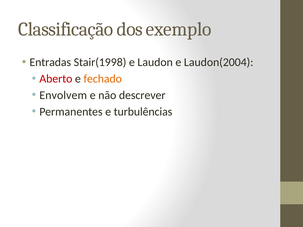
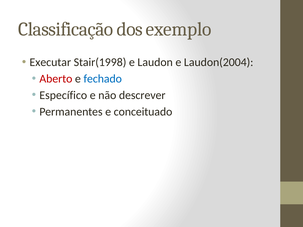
Entradas: Entradas -> Executar
fechado colour: orange -> blue
Envolvem: Envolvem -> Específico
turbulências: turbulências -> conceituado
